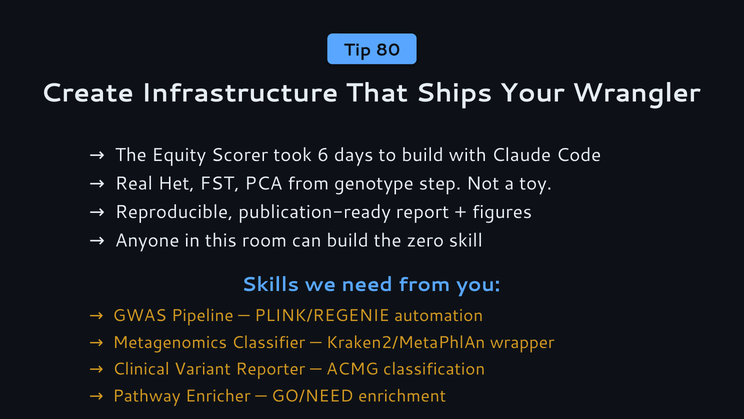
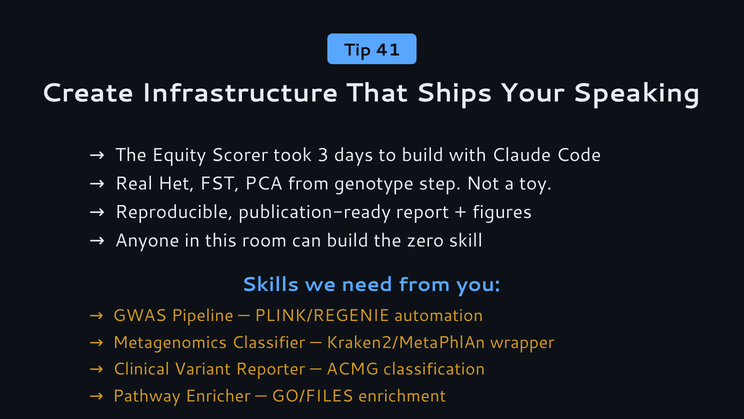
80: 80 -> 41
Wrangler: Wrangler -> Speaking
6: 6 -> 3
GO/NEED: GO/NEED -> GO/FILES
